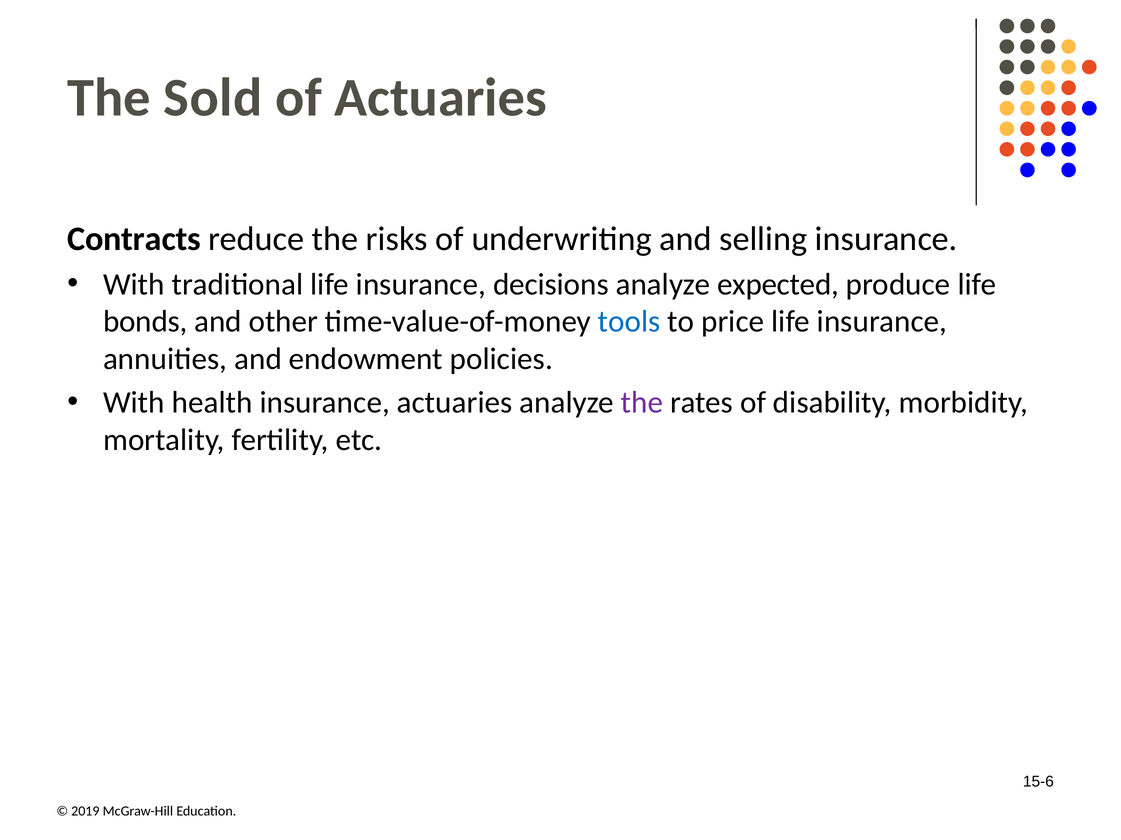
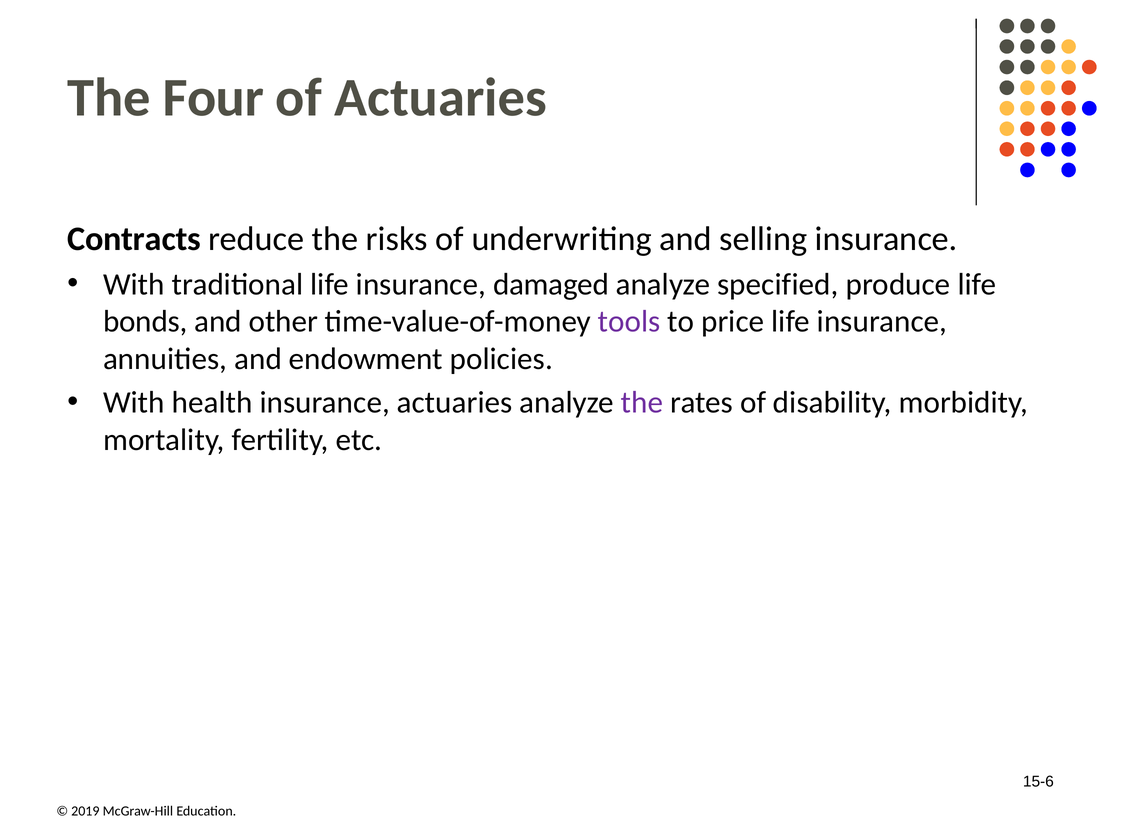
Sold: Sold -> Four
decisions: decisions -> damaged
expected: expected -> specified
tools colour: blue -> purple
